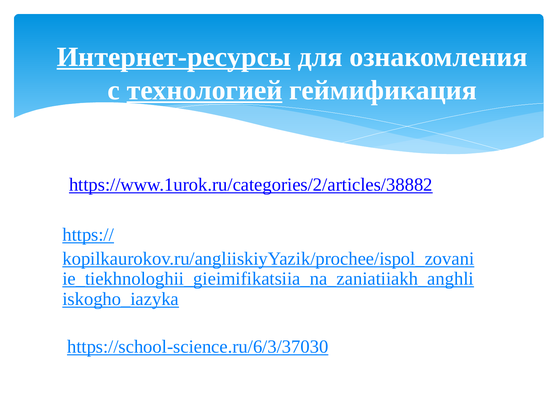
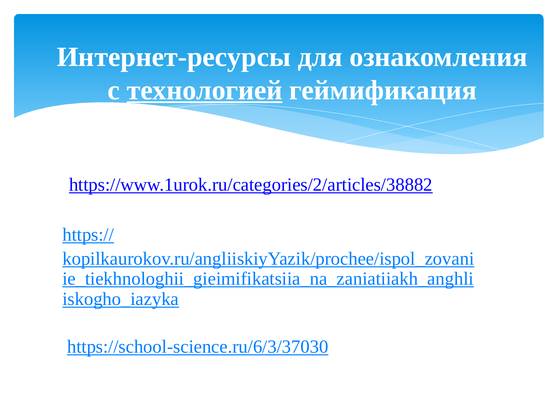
Интернет-ресурсы underline: present -> none
